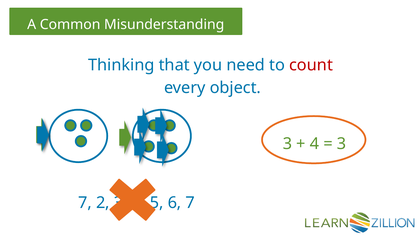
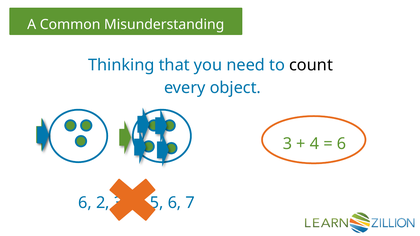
count colour: red -> black
3 at (342, 144): 3 -> 6
7 at (85, 203): 7 -> 6
